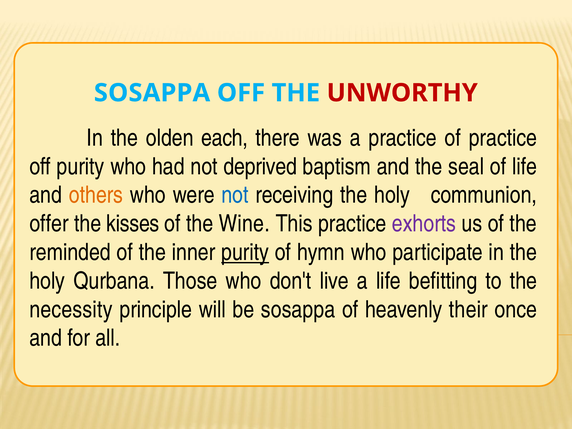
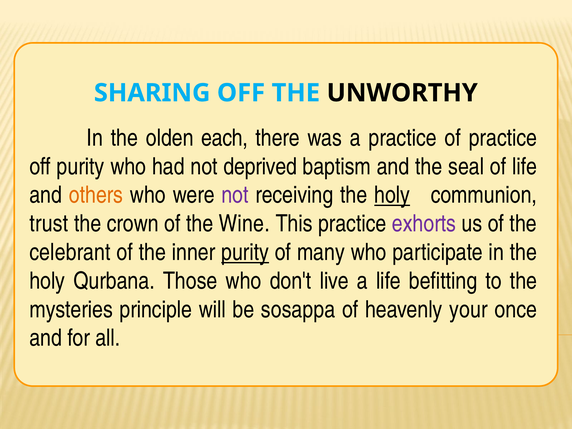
SOSAPPA at (152, 93): SOSAPPA -> SHARING
UNWORTHY colour: red -> black
not at (235, 195) colour: blue -> purple
holy at (392, 195) underline: none -> present
offer: offer -> trust
kisses: kisses -> crown
reminded: reminded -> celebrant
hymn: hymn -> many
necessity: necessity -> mysteries
their: their -> your
